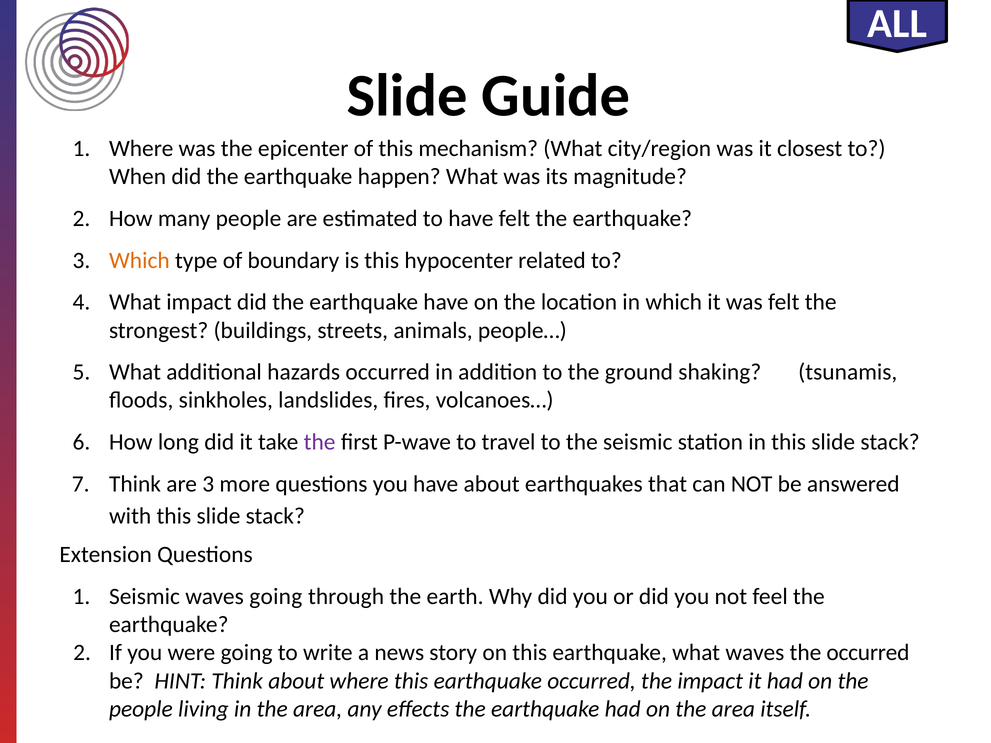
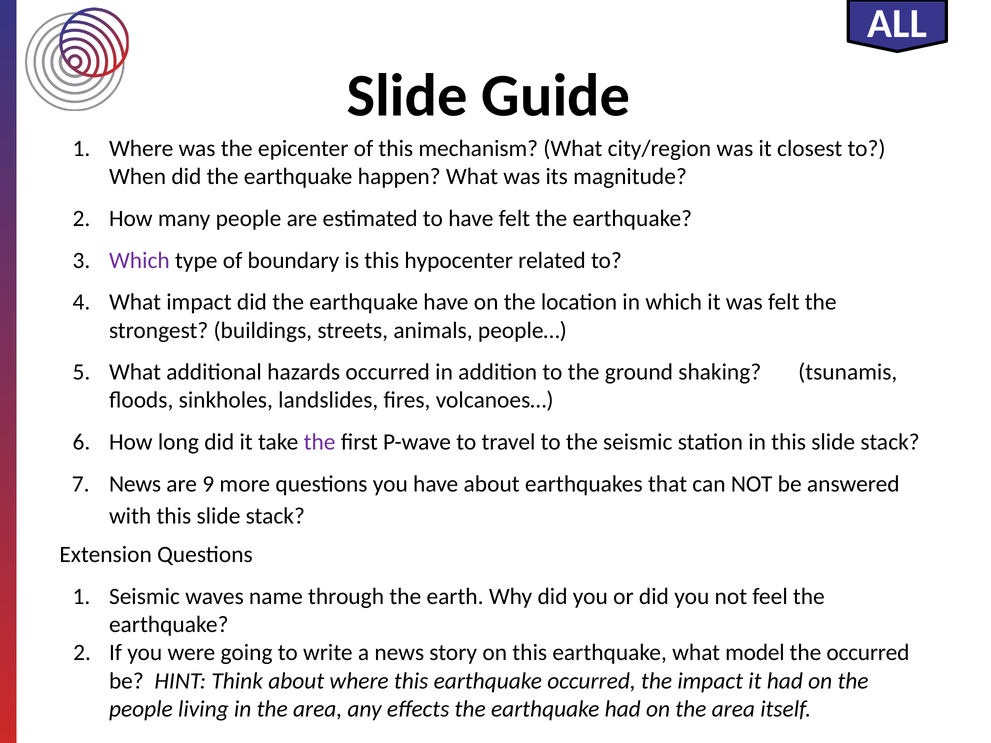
Which at (139, 260) colour: orange -> purple
Think at (135, 484): Think -> News
are 3: 3 -> 9
waves going: going -> name
what waves: waves -> model
